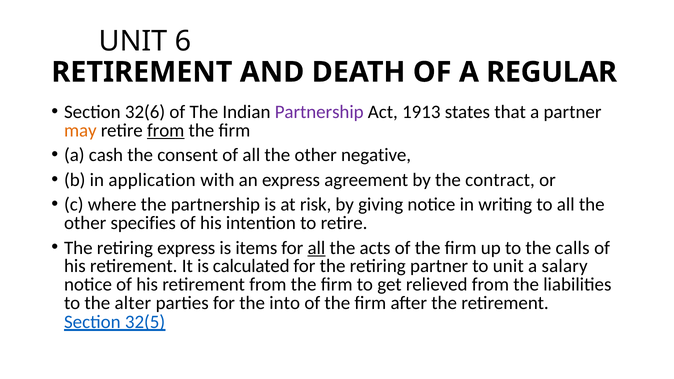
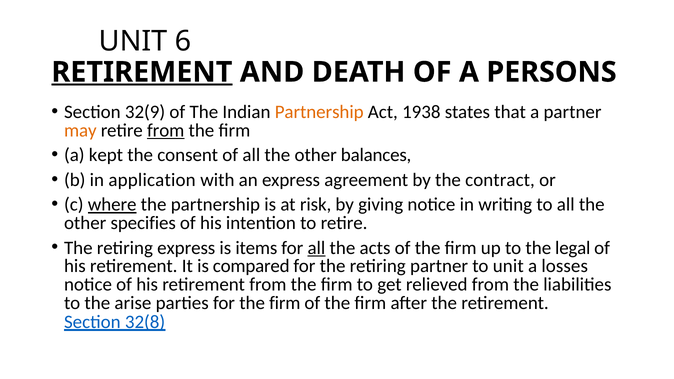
RETIREMENT at (142, 72) underline: none -> present
REGULAR: REGULAR -> PERSONS
32(6: 32(6 -> 32(9
Partnership at (319, 112) colour: purple -> orange
1913: 1913 -> 1938
cash: cash -> kept
negative: negative -> balances
where underline: none -> present
calls: calls -> legal
calculated: calculated -> compared
salary: salary -> losses
alter: alter -> arise
for the into: into -> firm
32(5: 32(5 -> 32(8
